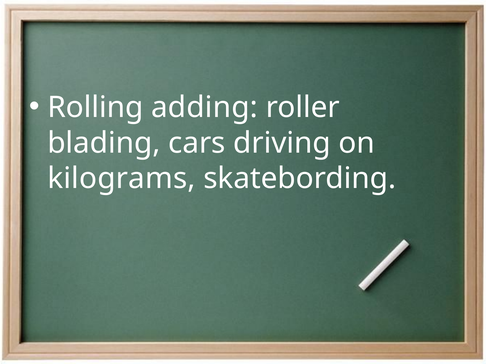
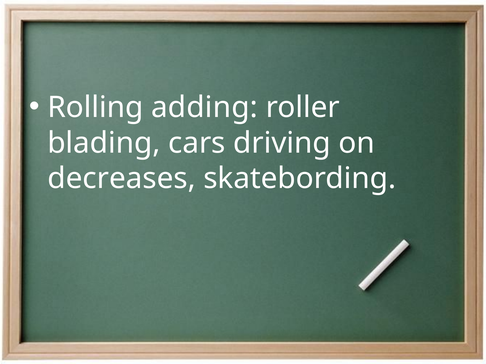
kilograms: kilograms -> decreases
